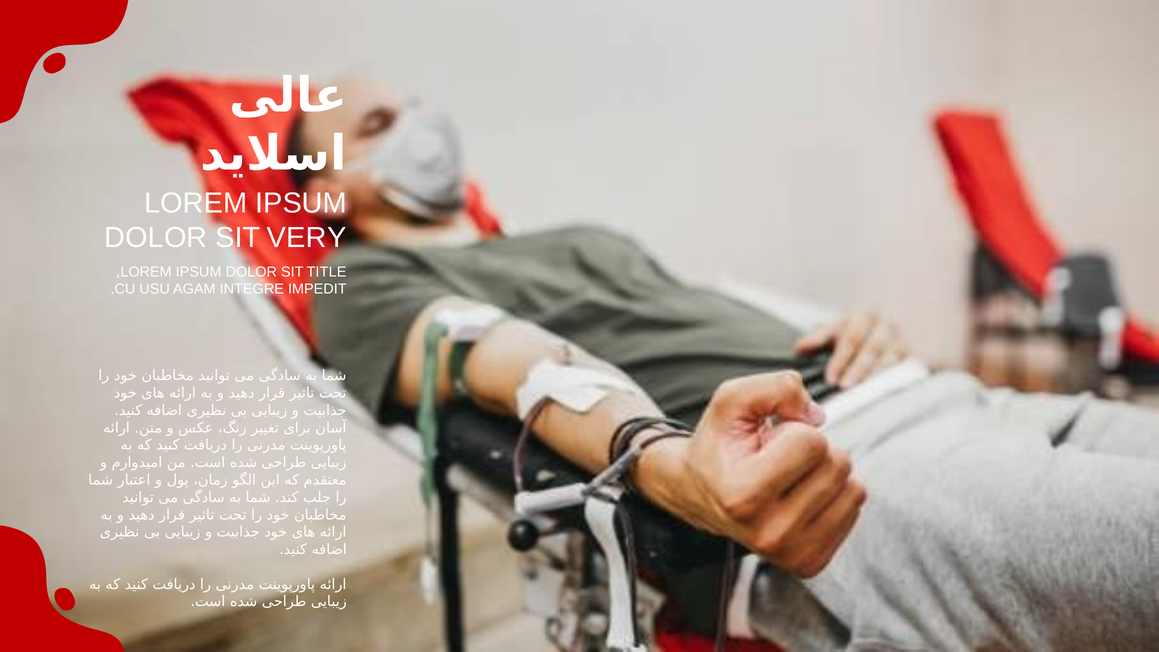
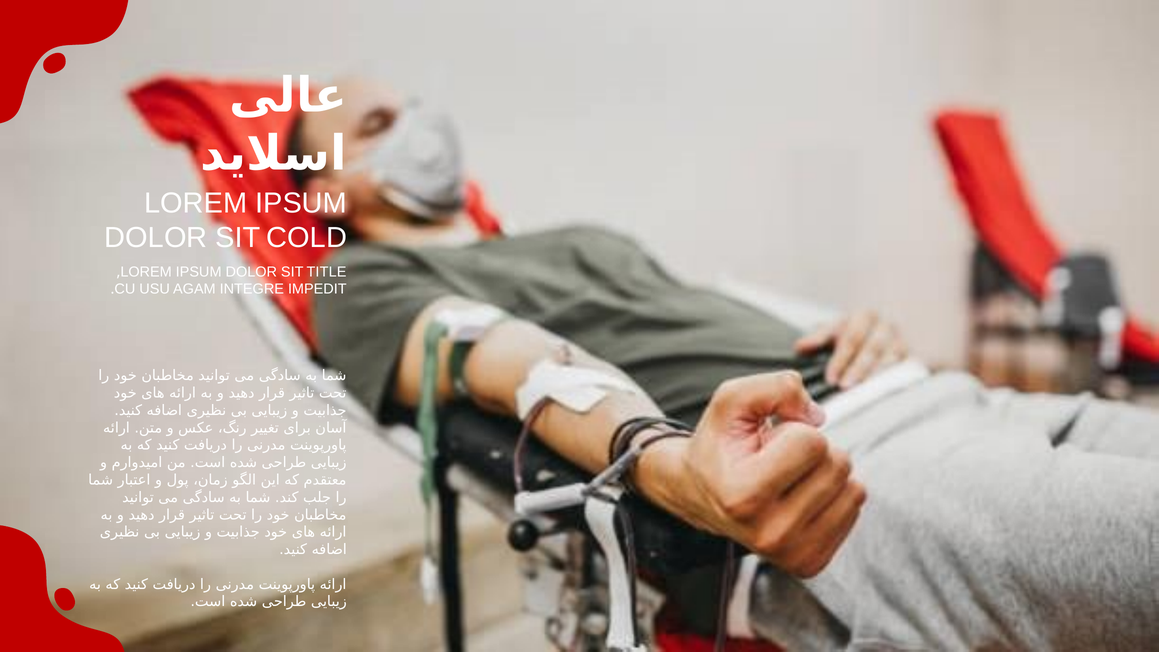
VERY: VERY -> COLD
